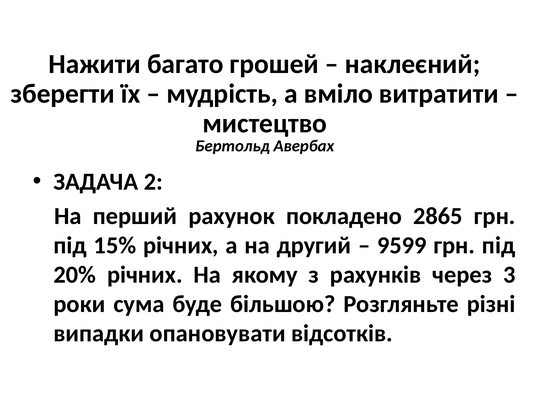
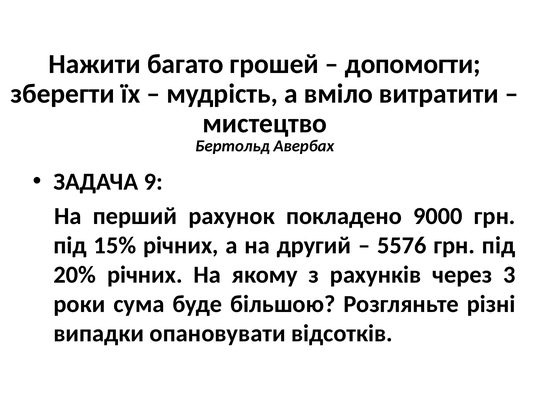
наклеєний: наклеєний -> допомогти
2: 2 -> 9
2865: 2865 -> 9000
9599: 9599 -> 5576
